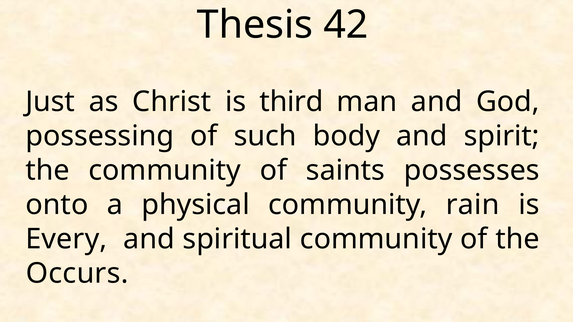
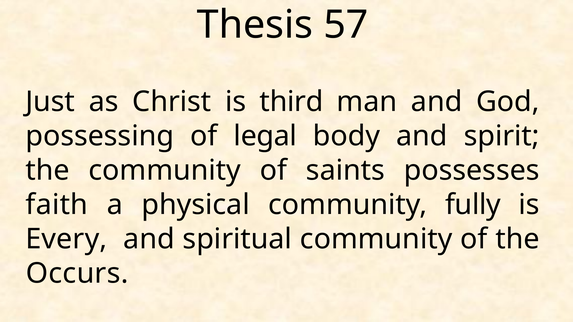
42: 42 -> 57
such: such -> legal
onto: onto -> faith
rain: rain -> fully
